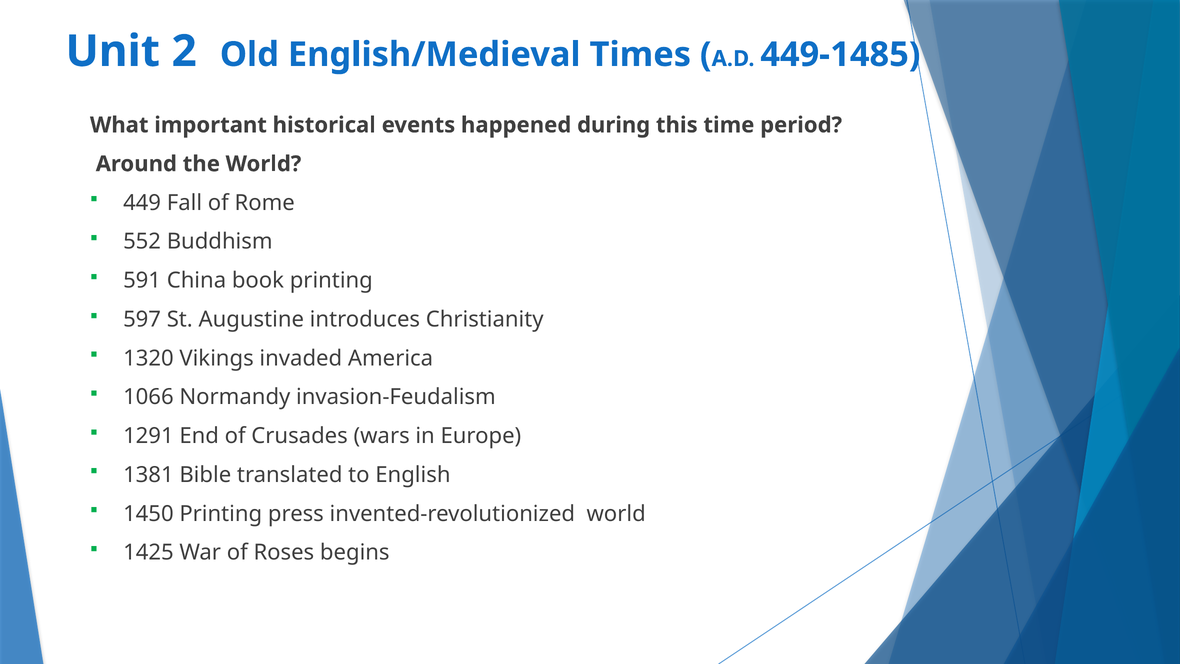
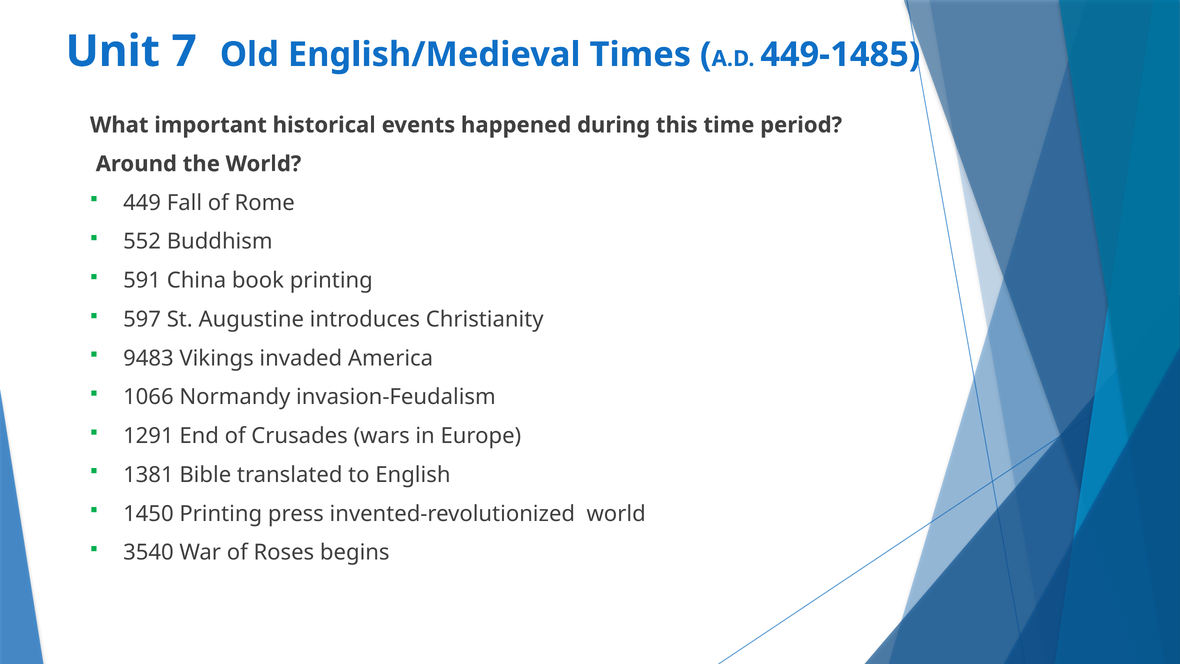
2: 2 -> 7
1320: 1320 -> 9483
1425: 1425 -> 3540
